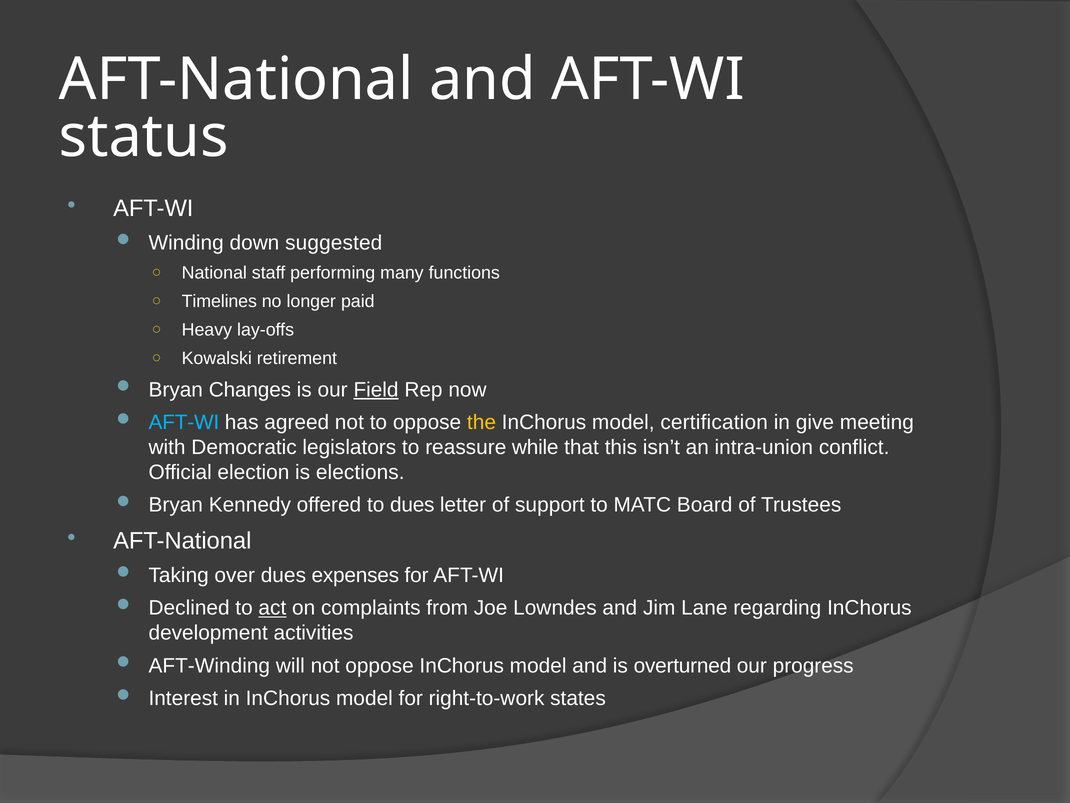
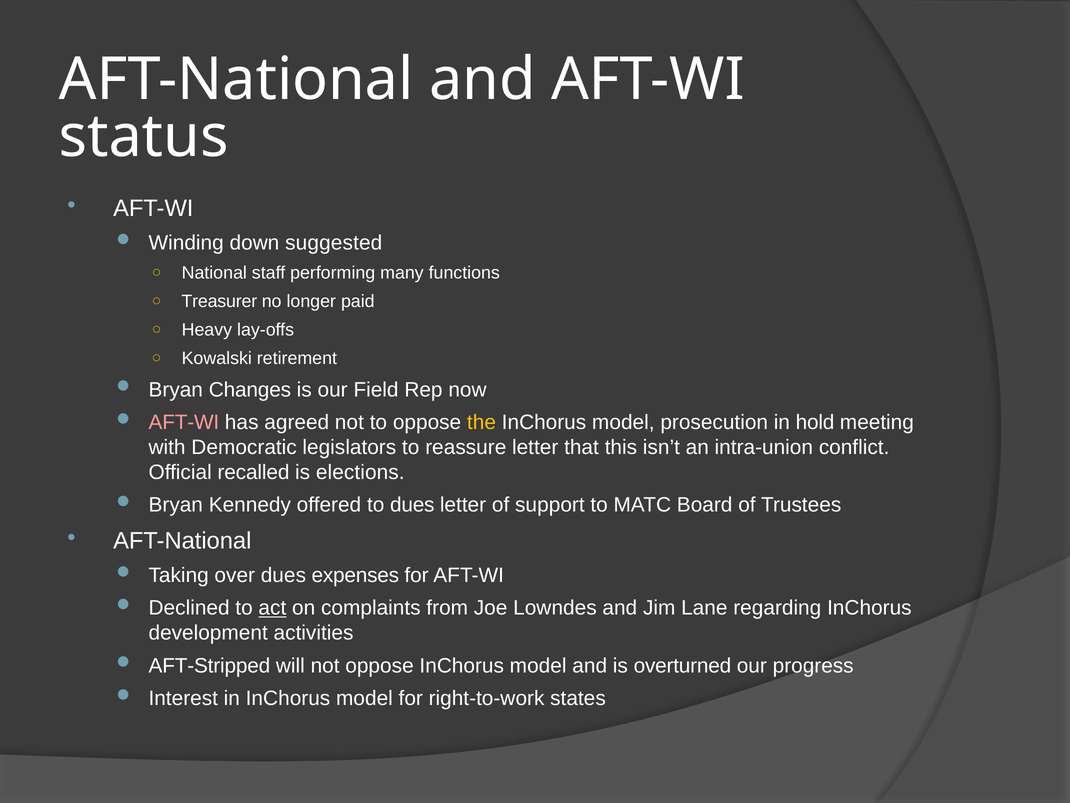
Timelines: Timelines -> Treasurer
Field underline: present -> none
AFT-WI at (184, 422) colour: light blue -> pink
certification: certification -> prosecution
give: give -> hold
reassure while: while -> letter
election: election -> recalled
AFT-Winding: AFT-Winding -> AFT-Stripped
